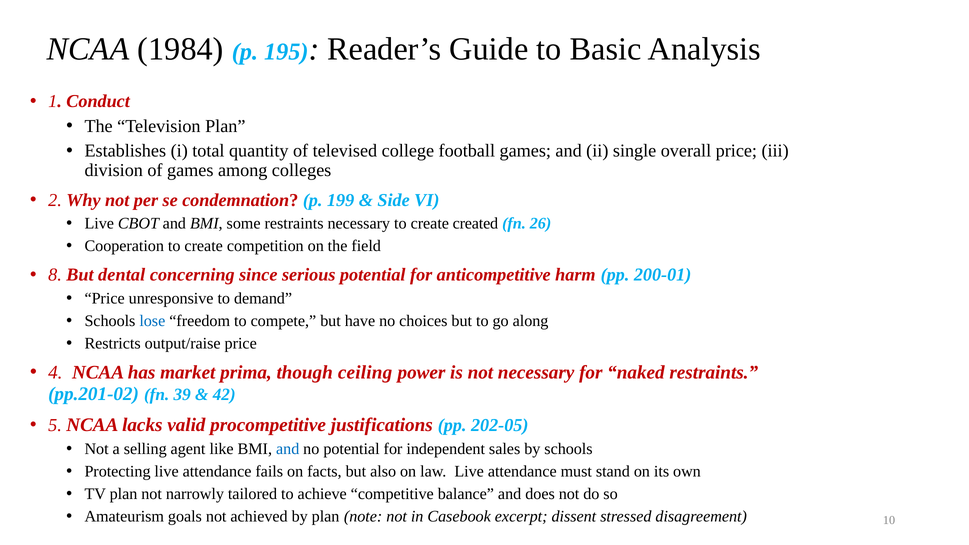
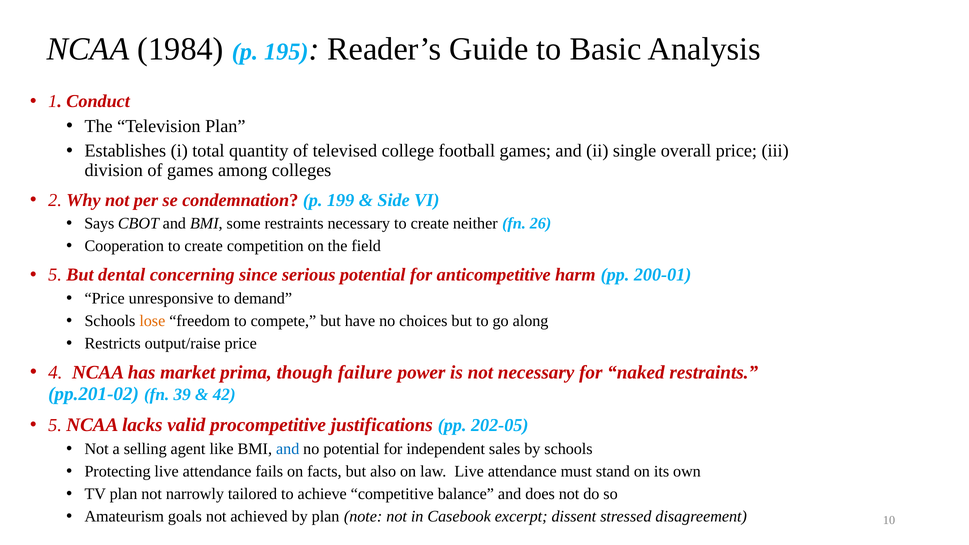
Live at (99, 224): Live -> Says
created: created -> neither
8 at (55, 275): 8 -> 5
lose colour: blue -> orange
ceiling: ceiling -> failure
